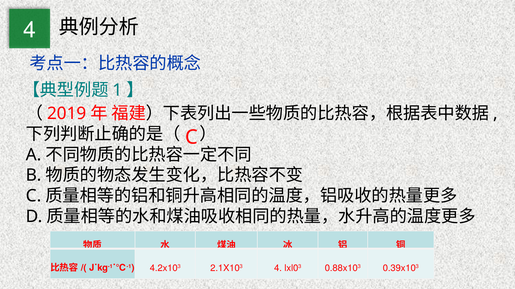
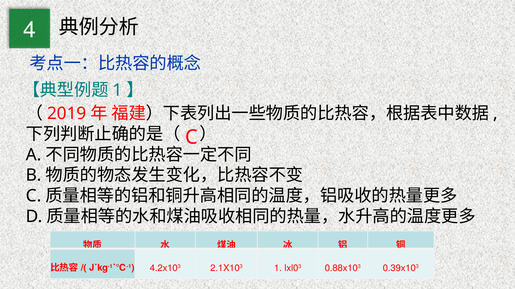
2.1X103 4: 4 -> 1
